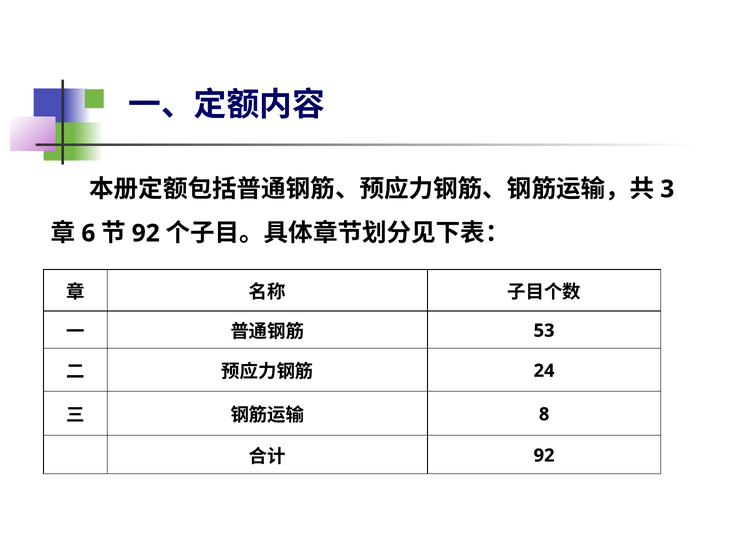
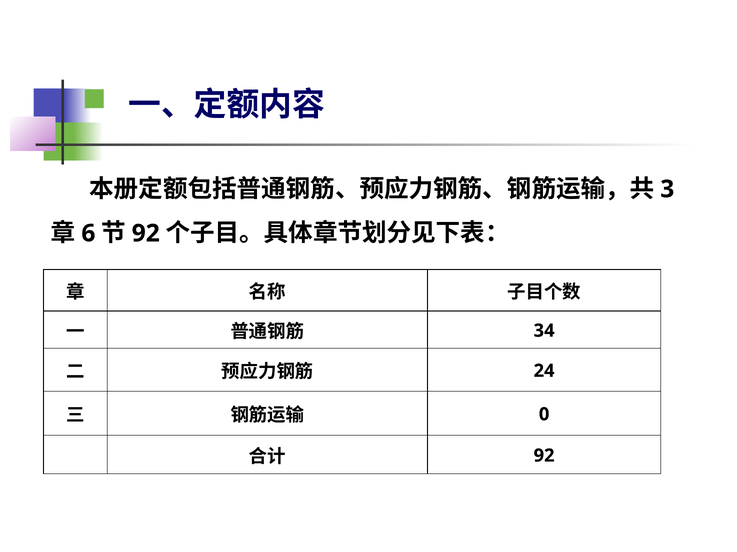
53: 53 -> 34
8: 8 -> 0
